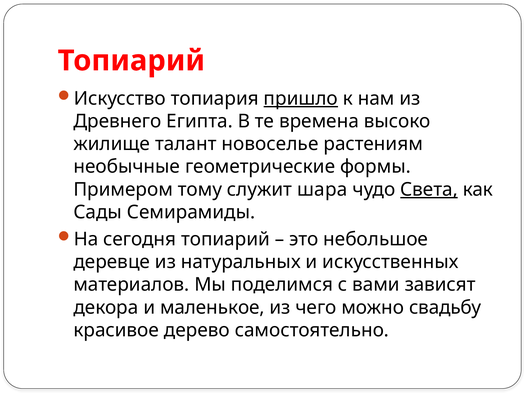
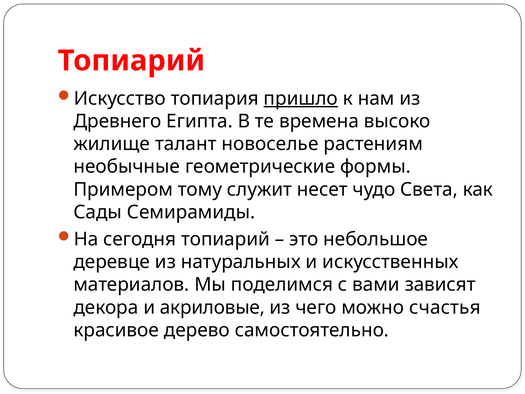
шара: шара -> несет
Света underline: present -> none
маленькое: маленькое -> акриловые
свадьбу: свадьбу -> счастья
